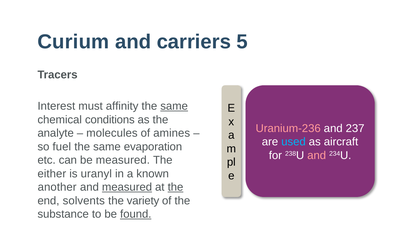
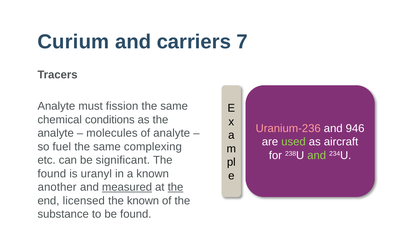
5: 5 -> 7
Interest at (56, 106): Interest -> Analyte
affinity: affinity -> fission
same at (174, 106) underline: present -> none
237: 237 -> 946
of amines: amines -> analyte
used colour: light blue -> light green
evaporation: evaporation -> complexing
and at (317, 155) colour: pink -> light green
be measured: measured -> significant
either at (52, 174): either -> found
solvents: solvents -> licensed
the variety: variety -> known
found at (136, 214) underline: present -> none
